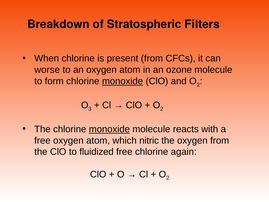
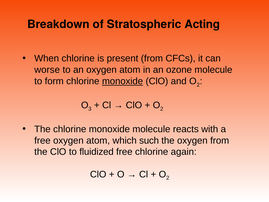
Filters: Filters -> Acting
monoxide at (109, 129) underline: present -> none
nitric: nitric -> such
